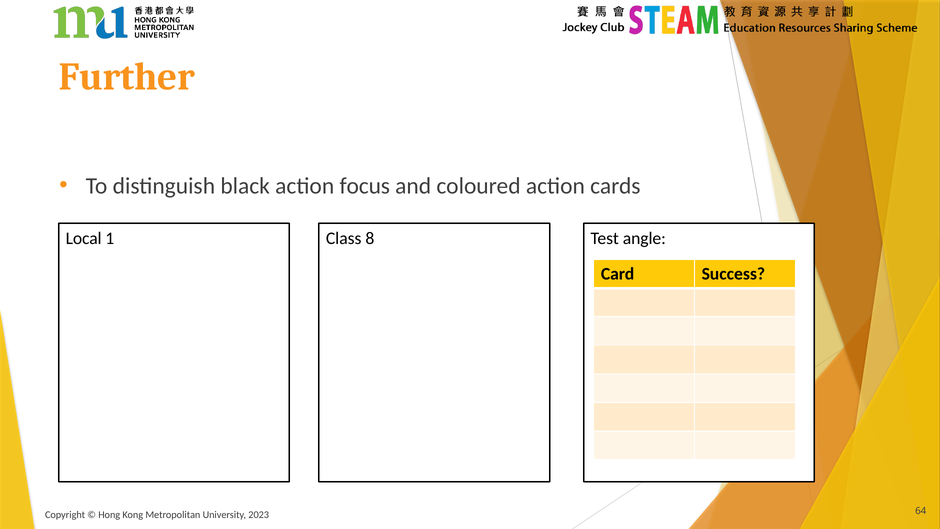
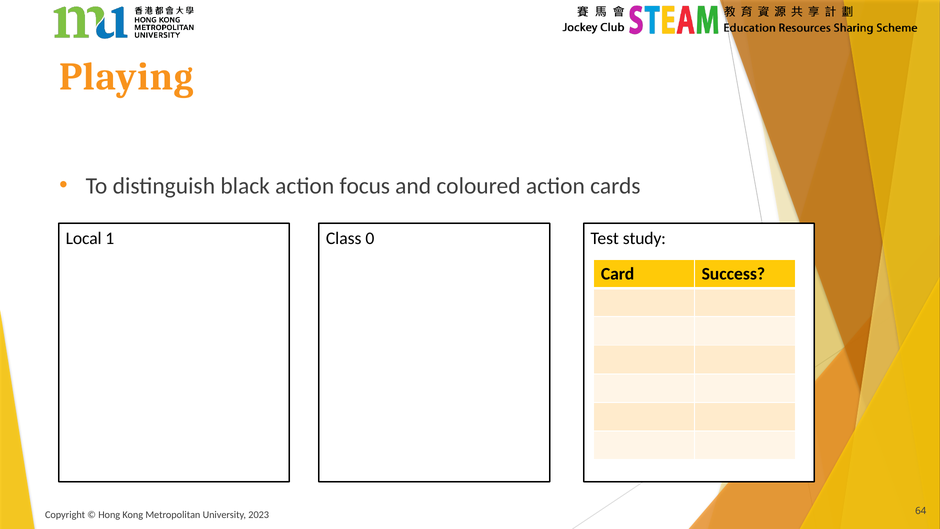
Further: Further -> Playing
8: 8 -> 0
angle: angle -> study
